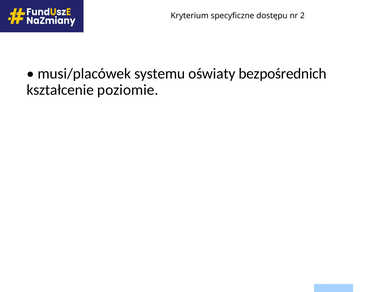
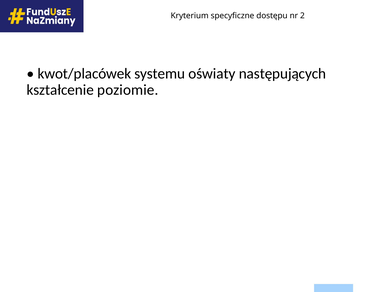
musi/placówek: musi/placówek -> kwot/placówek
bezpośrednich: bezpośrednich -> następujących
